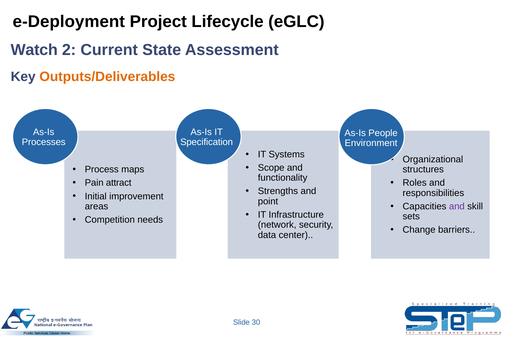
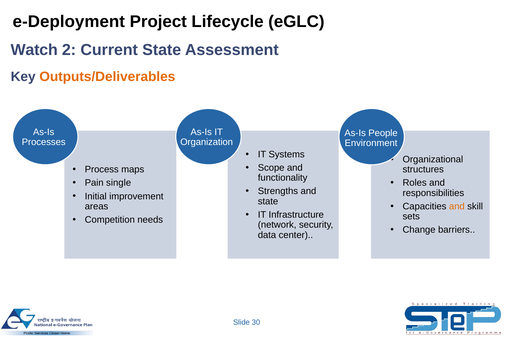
Specification: Specification -> Organization
attract: attract -> single
point at (268, 202): point -> state
and at (457, 207) colour: purple -> orange
